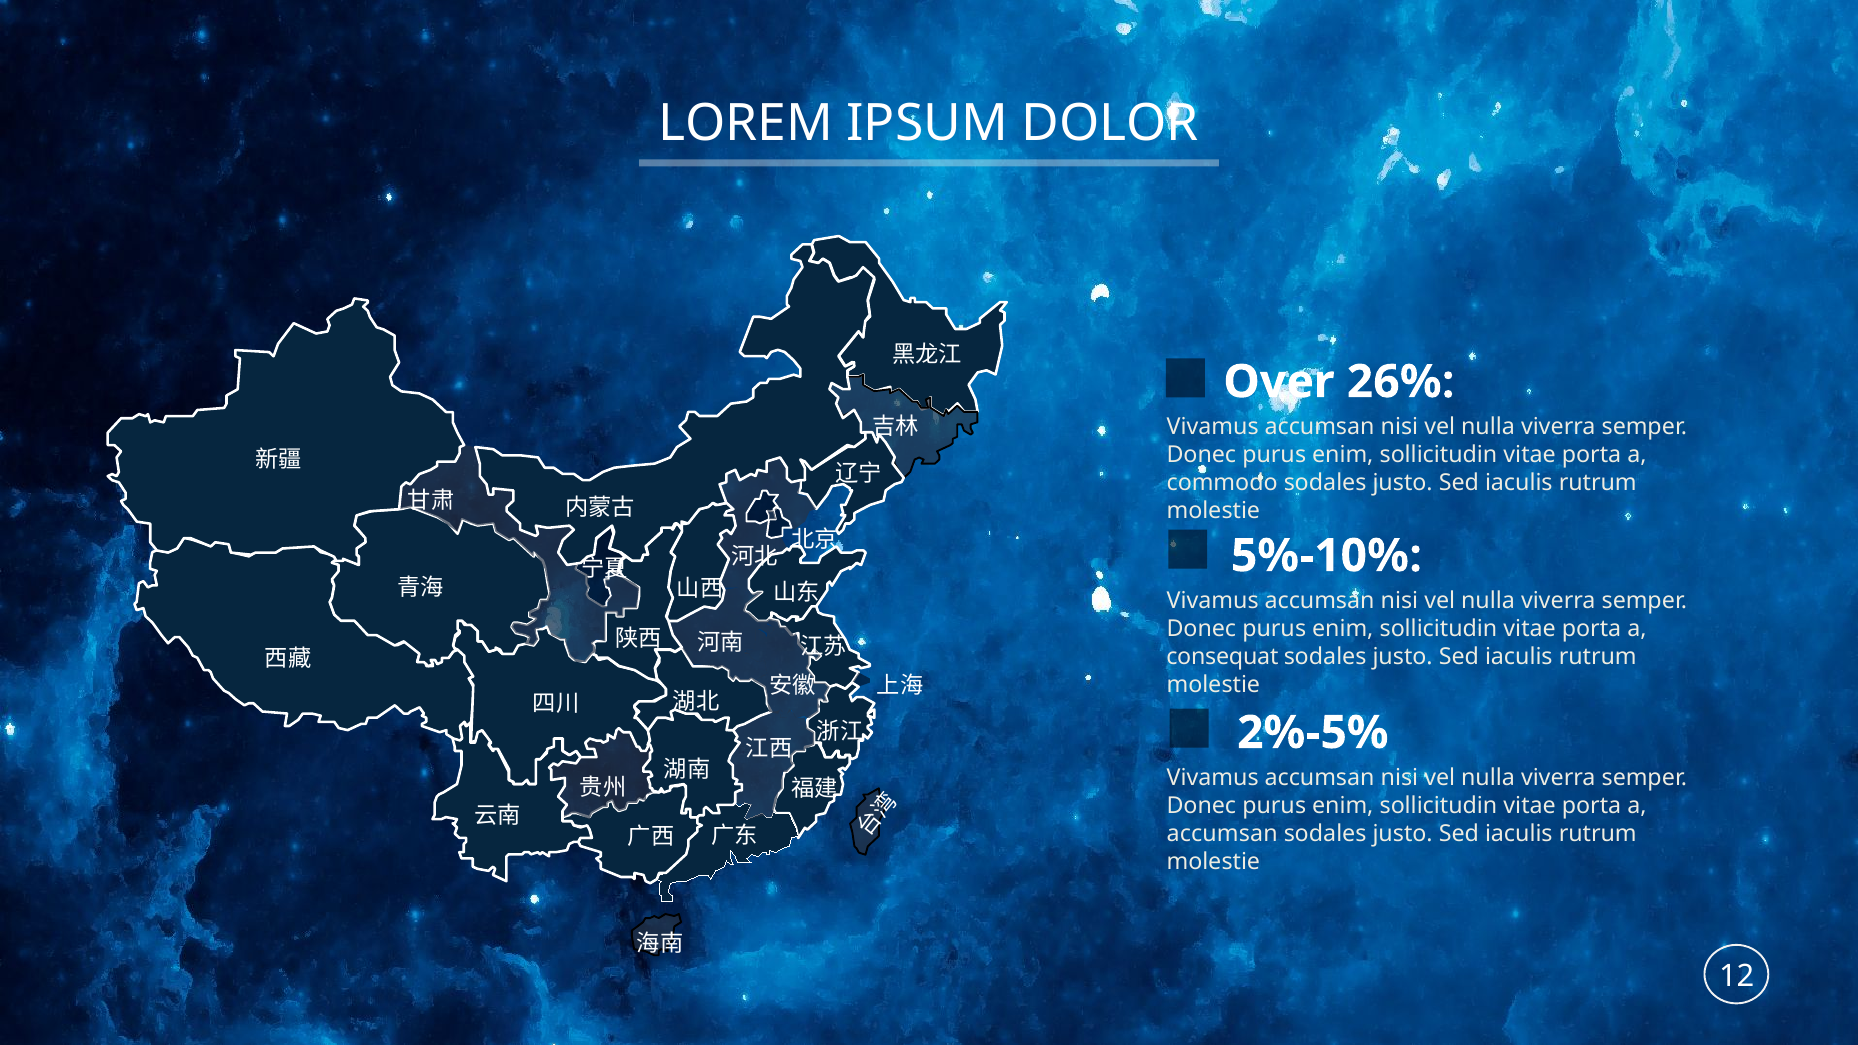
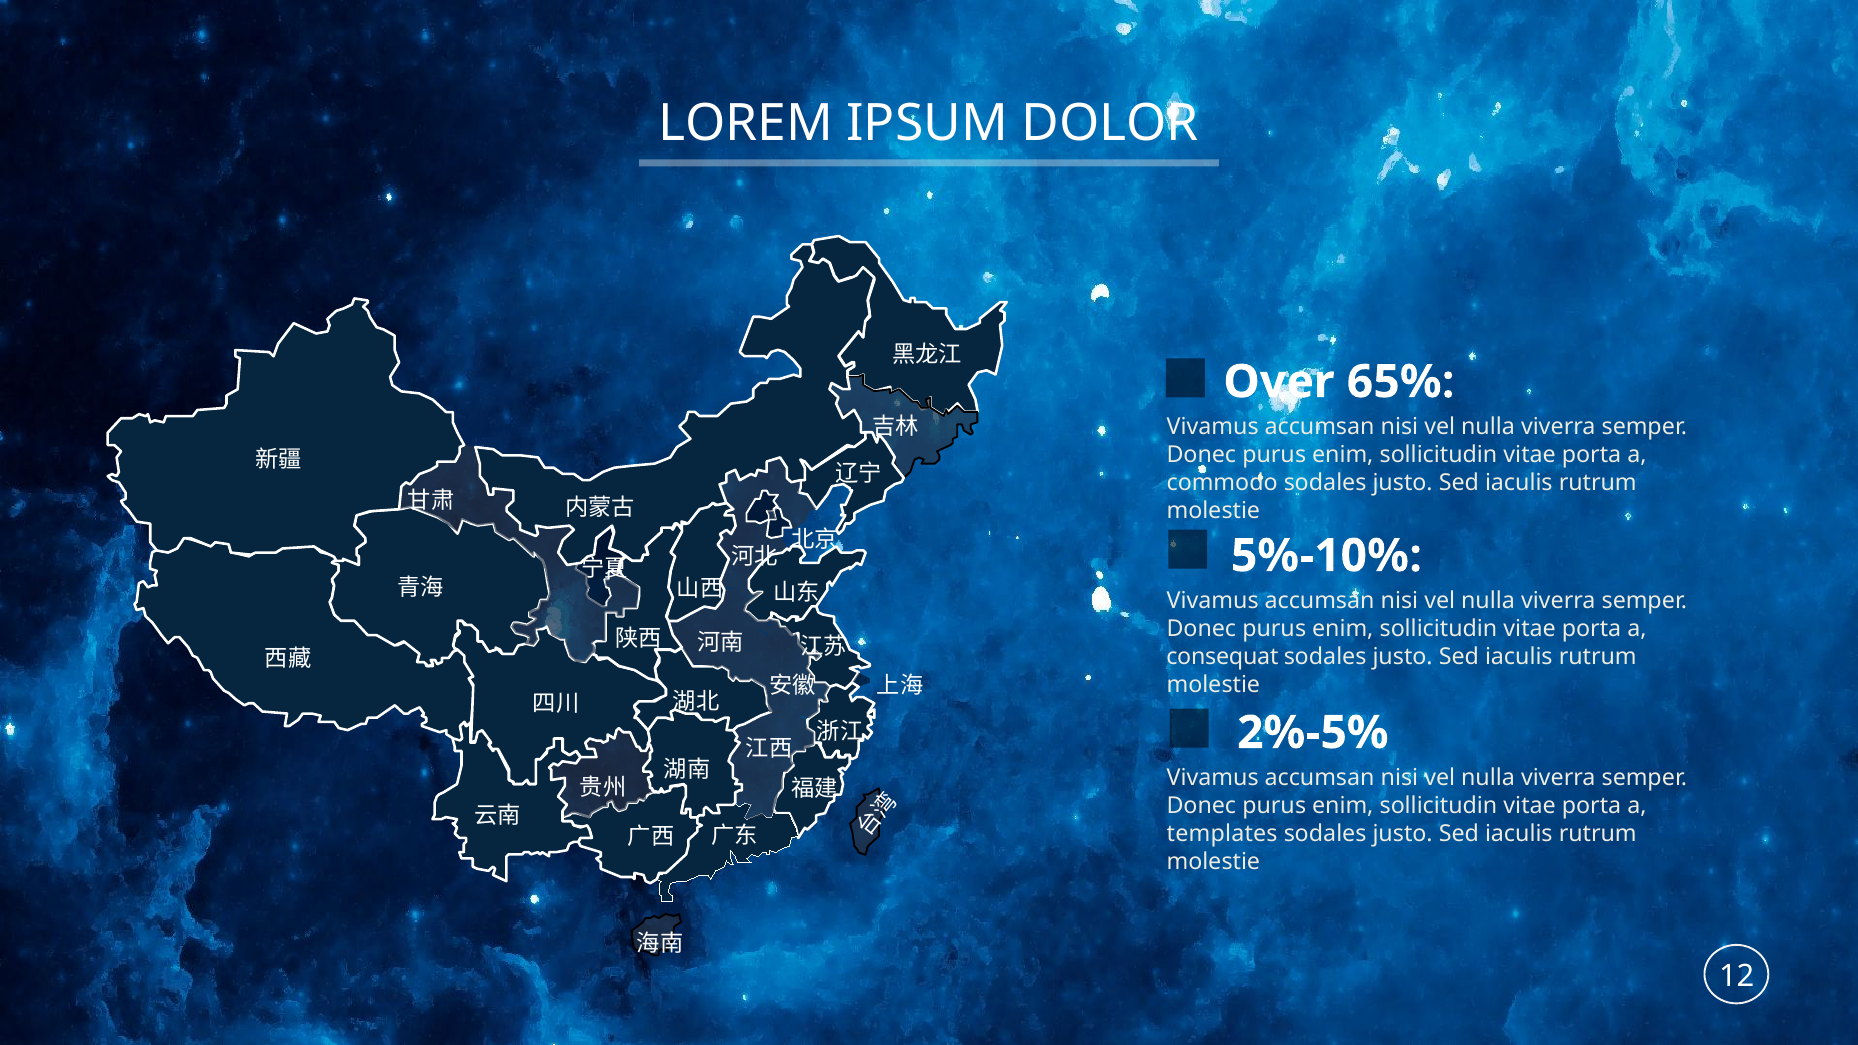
26%: 26% -> 65%
accumsan at (1222, 834): accumsan -> templates
